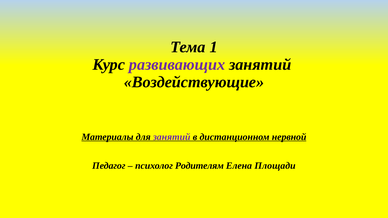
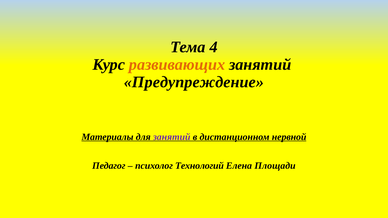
1: 1 -> 4
развивающих colour: purple -> orange
Воздействующие: Воздействующие -> Предупреждение
Родителям: Родителям -> Технологий
